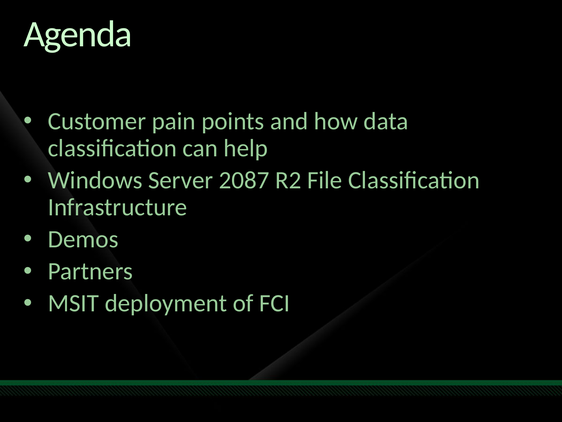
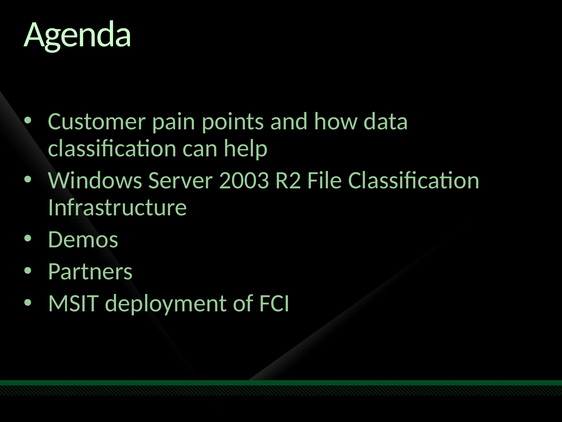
2087: 2087 -> 2003
